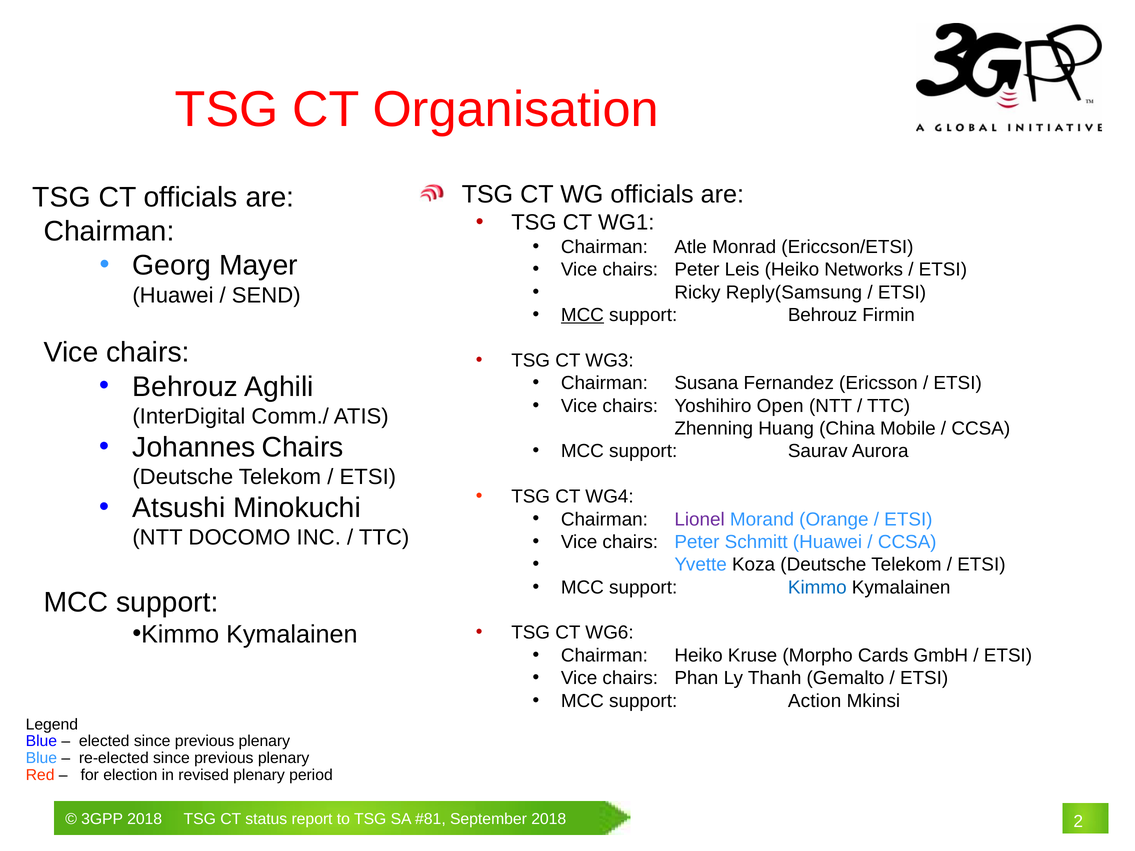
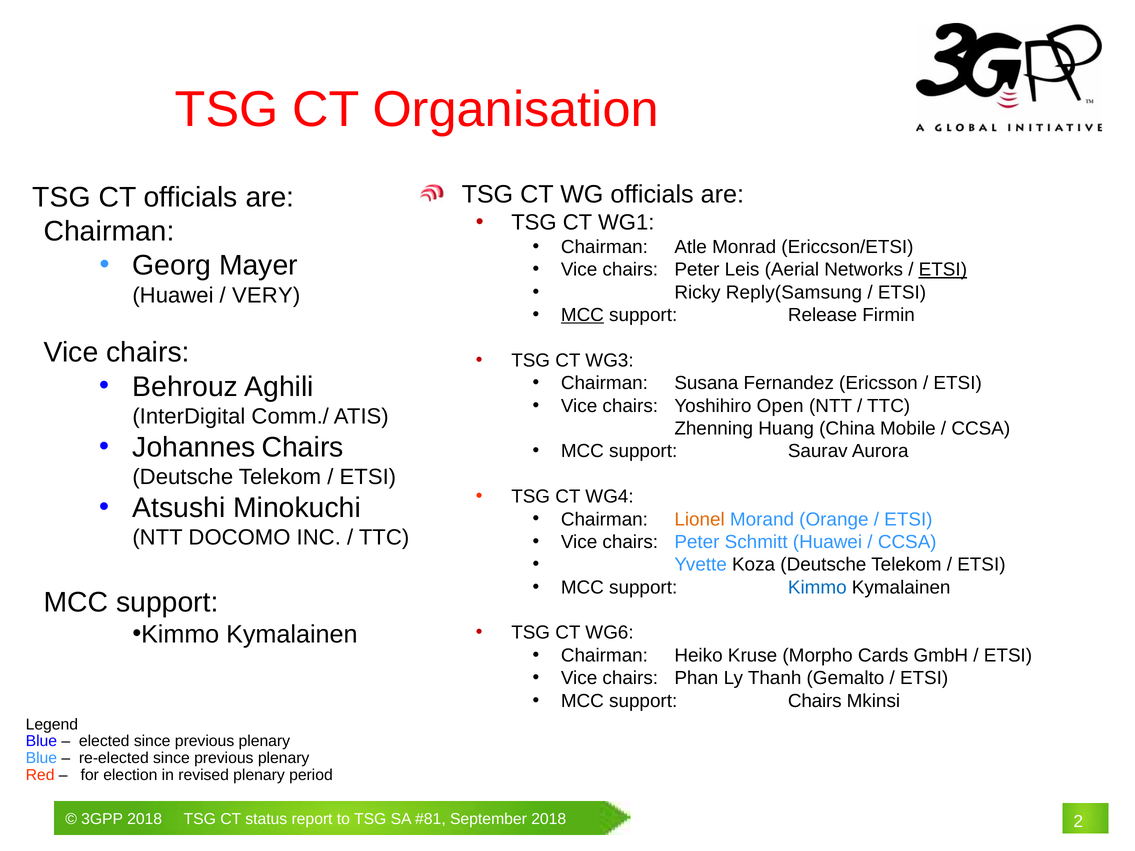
Leis Heiko: Heiko -> Aerial
ETSI at (943, 270) underline: none -> present
SEND: SEND -> VERY
support Behrouz: Behrouz -> Release
Lionel colour: purple -> orange
support Action: Action -> Chairs
